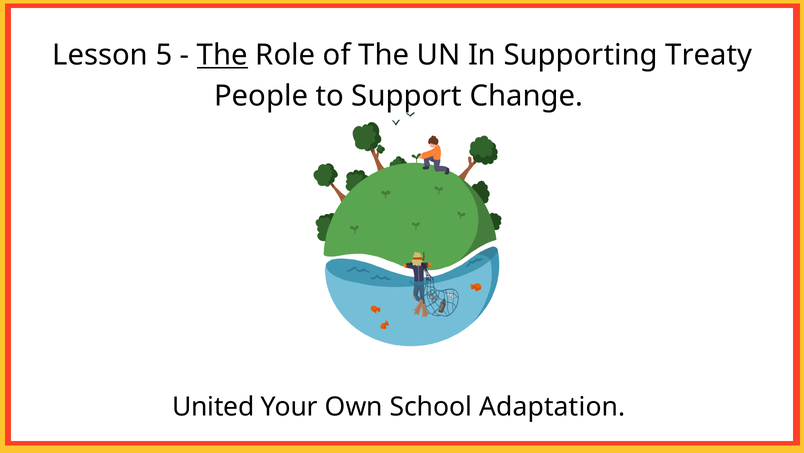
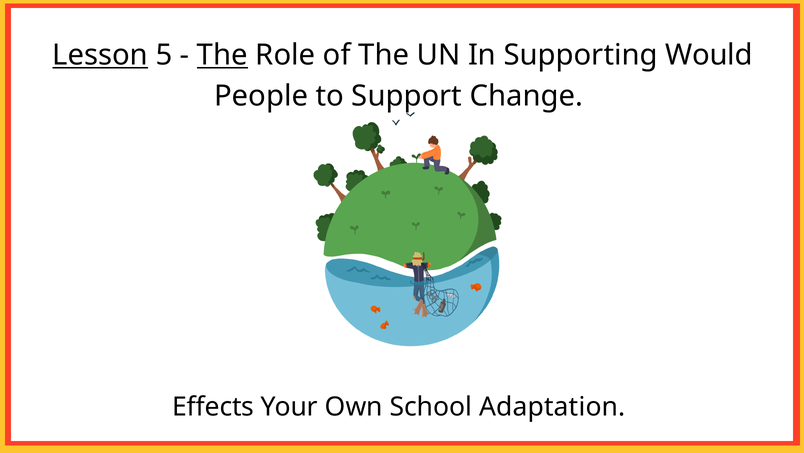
Lesson underline: none -> present
Treaty: Treaty -> Would
United: United -> Effects
